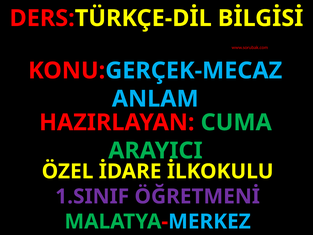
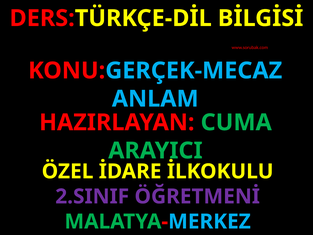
1.SINIF: 1.SINIF -> 2.SINIF
